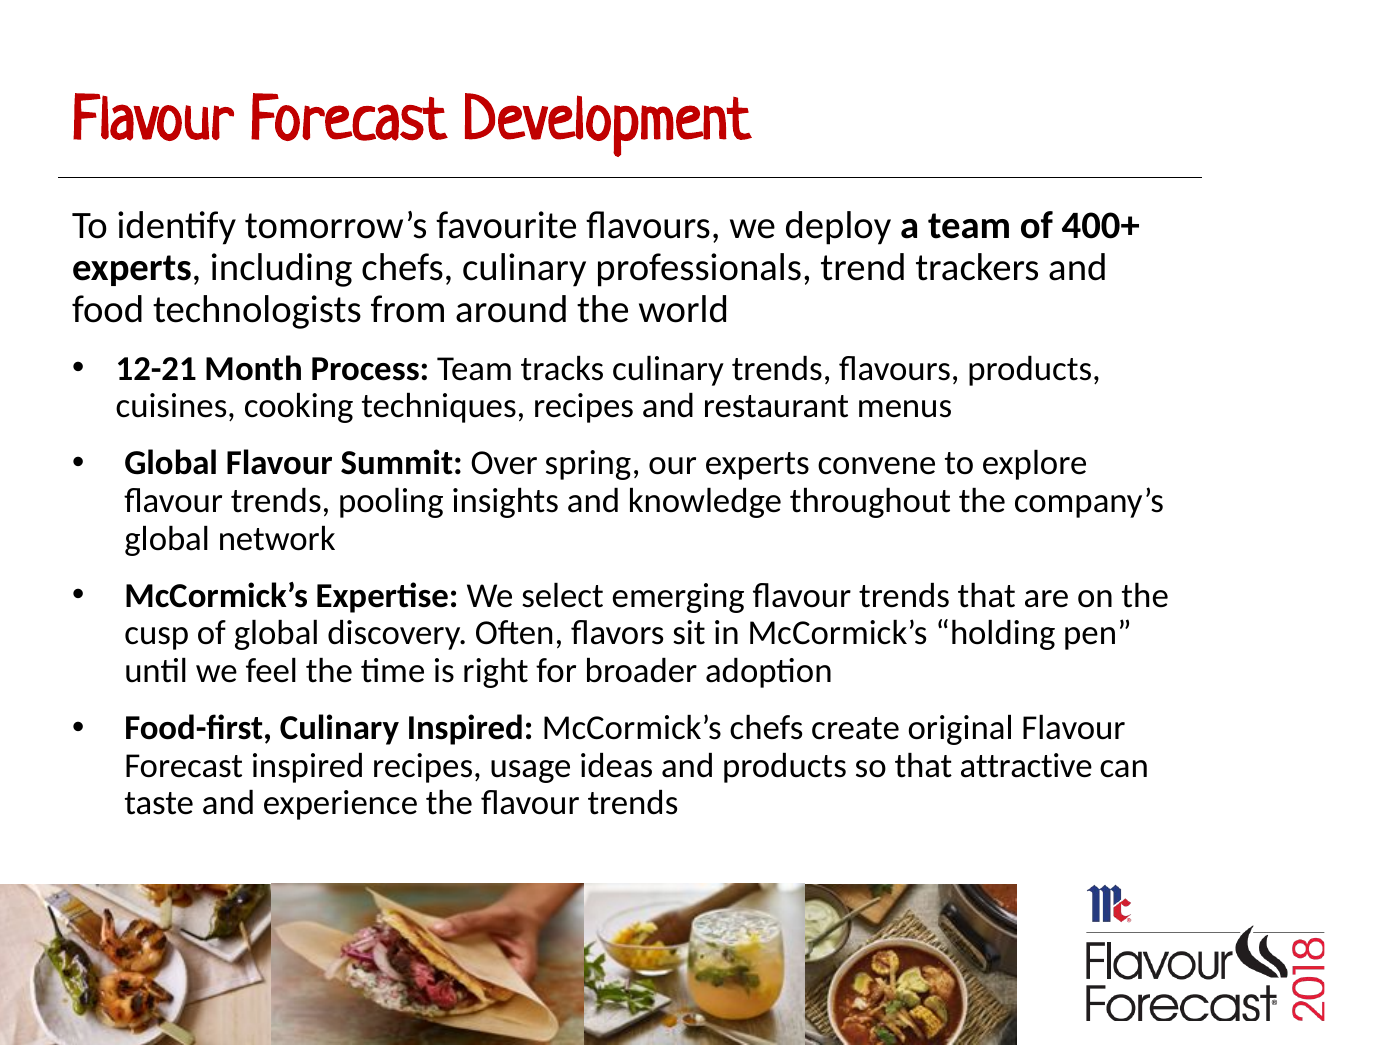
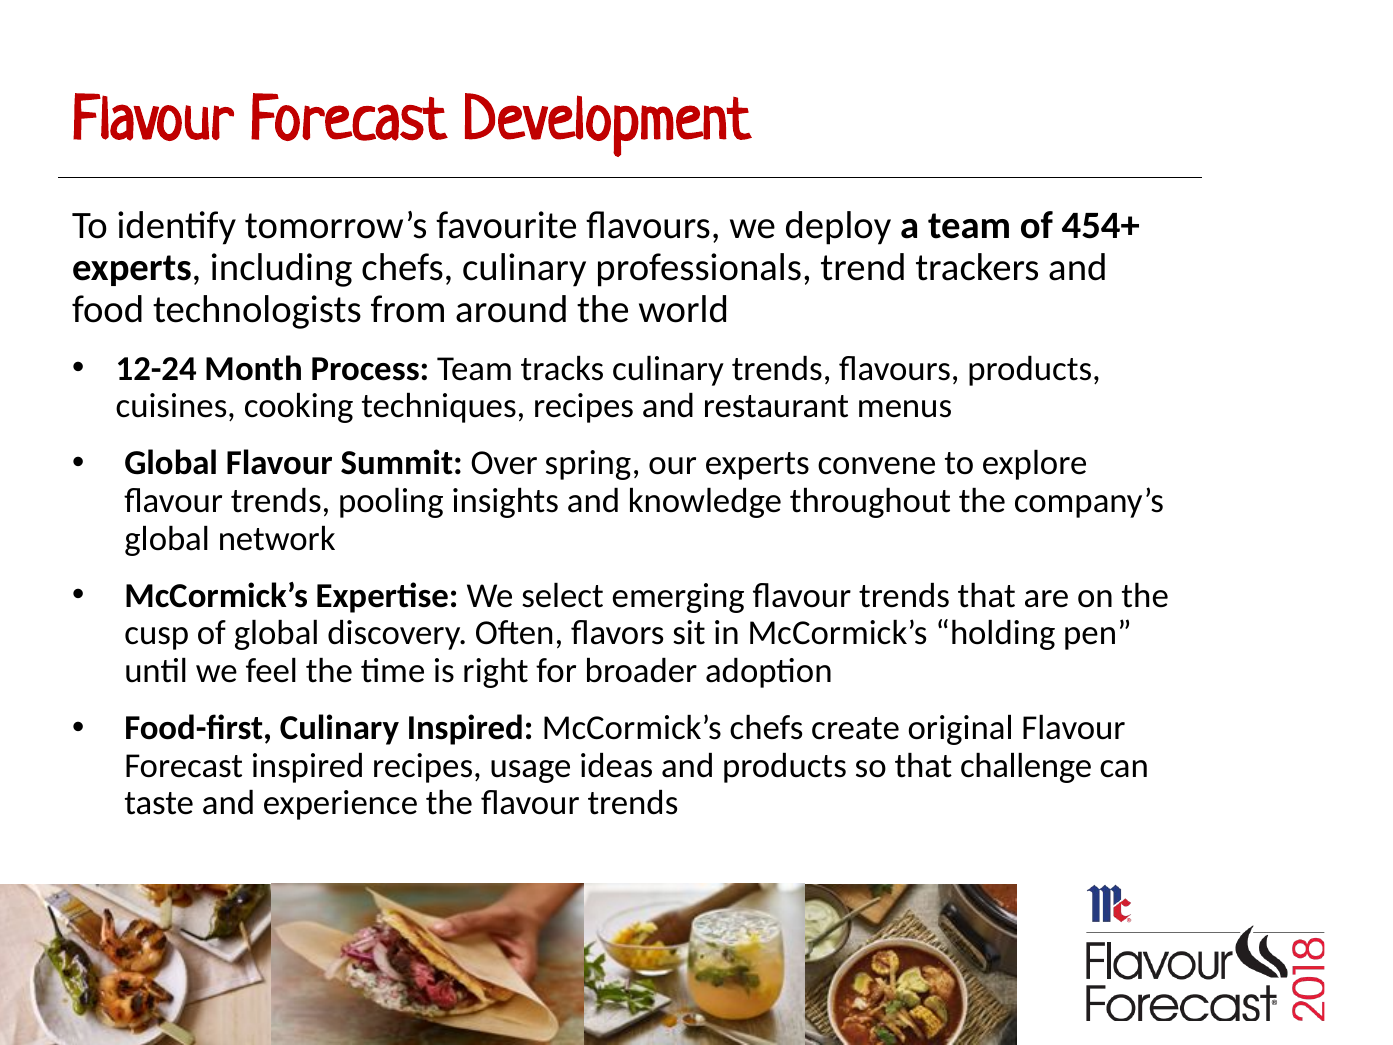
400+: 400+ -> 454+
12-21: 12-21 -> 12-24
attractive: attractive -> challenge
